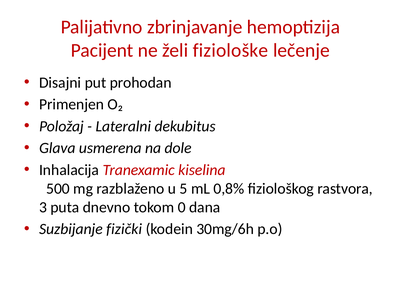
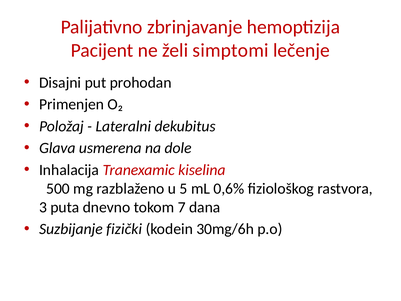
fiziološke: fiziološke -> simptomi
0,8%: 0,8% -> 0,6%
0: 0 -> 7
